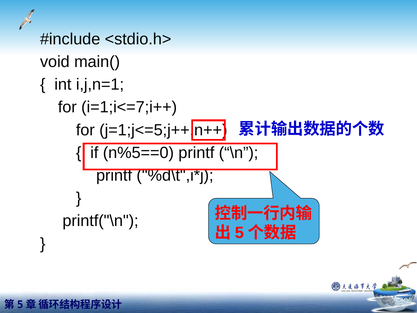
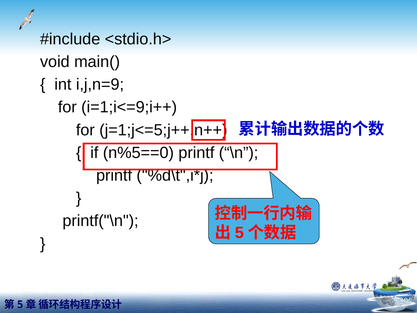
i,j,n=1: i,j,n=1 -> i,j,n=9
i=1;i<=7;i++: i=1;i<=7;i++ -> i=1;i<=9;i++
